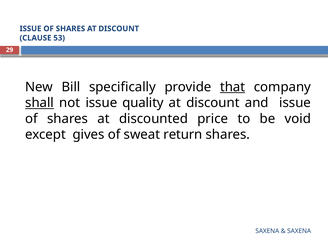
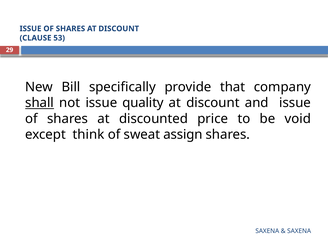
that underline: present -> none
gives: gives -> think
return: return -> assign
